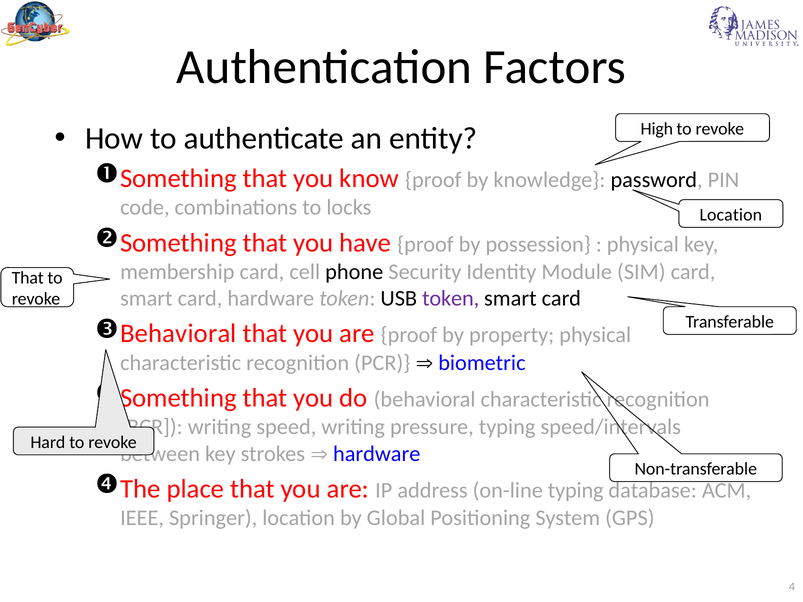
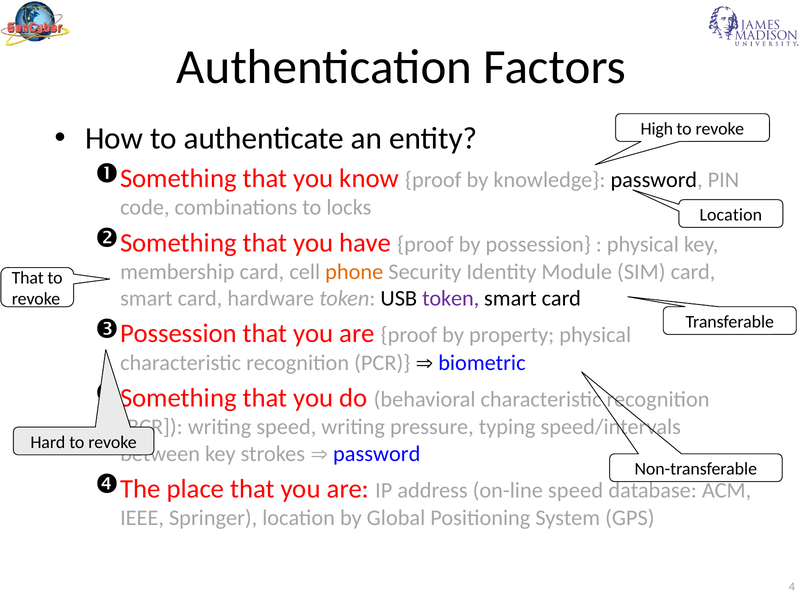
phone colour: black -> orange
Behavioral at (178, 334): Behavioral -> Possession
hardware at (377, 454): hardware -> password
on-line typing: typing -> speed
